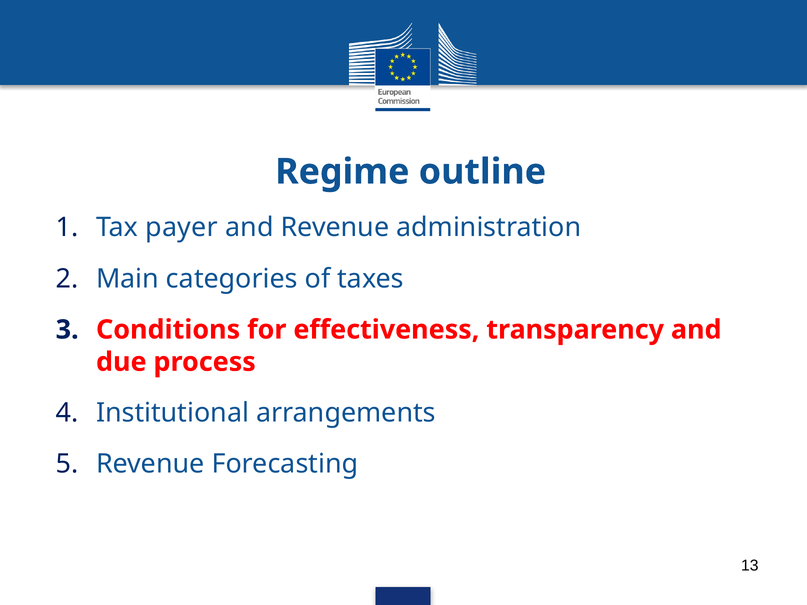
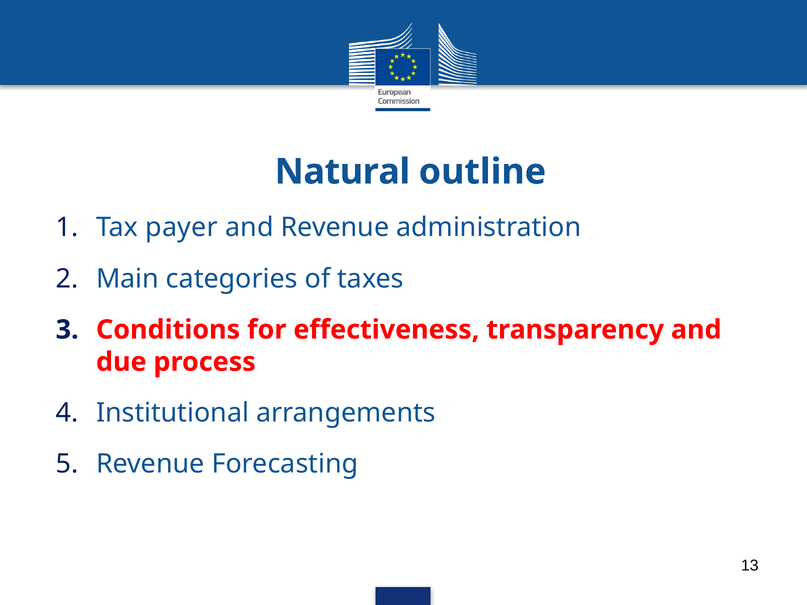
Regime: Regime -> Natural
